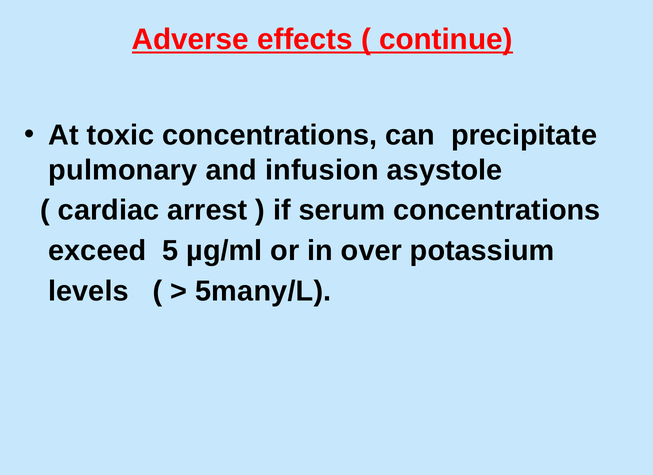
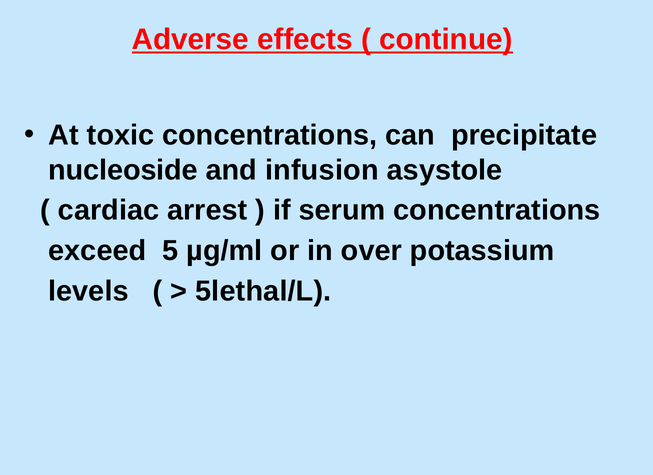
pulmonary: pulmonary -> nucleoside
5many/L: 5many/L -> 5lethal/L
